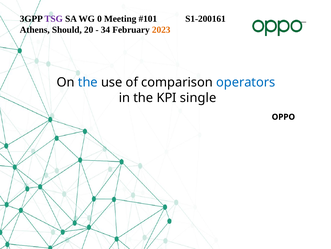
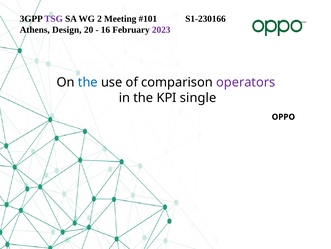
0: 0 -> 2
S1-200161: S1-200161 -> S1-230166
Should: Should -> Design
34: 34 -> 16
2023 colour: orange -> purple
operators colour: blue -> purple
